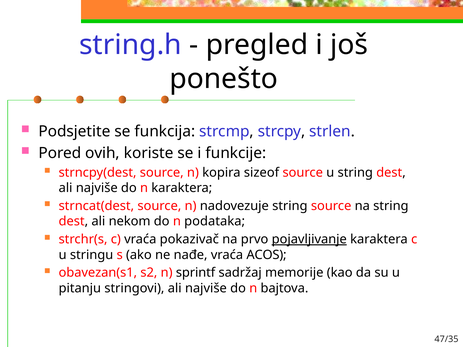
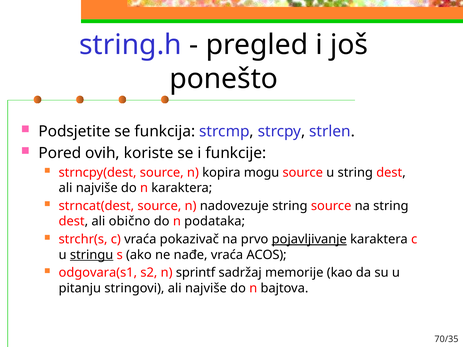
sizeof: sizeof -> mogu
nekom: nekom -> obično
stringu underline: none -> present
obavezan(s1: obavezan(s1 -> odgovara(s1
47/35: 47/35 -> 70/35
